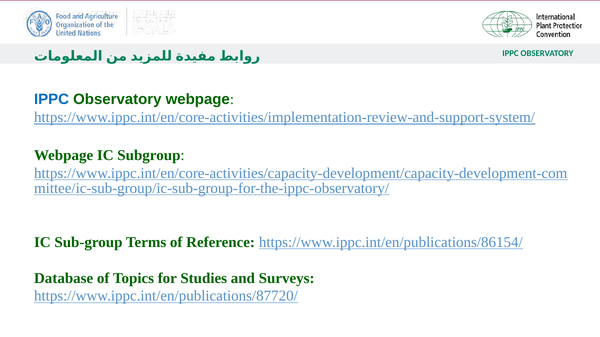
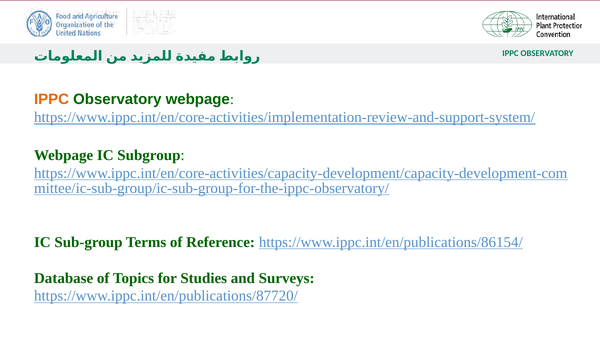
IPPC at (52, 100) colour: blue -> orange
